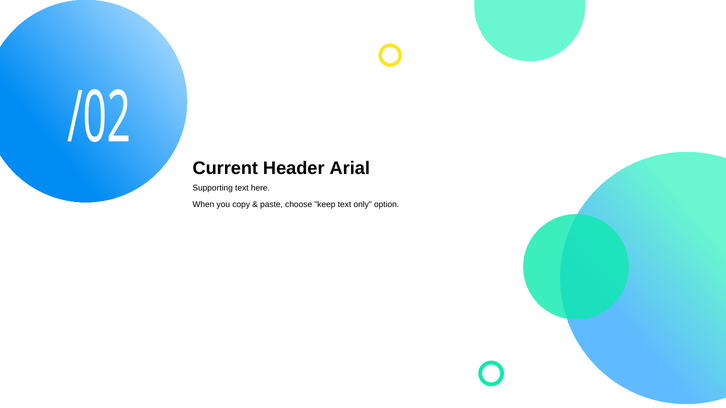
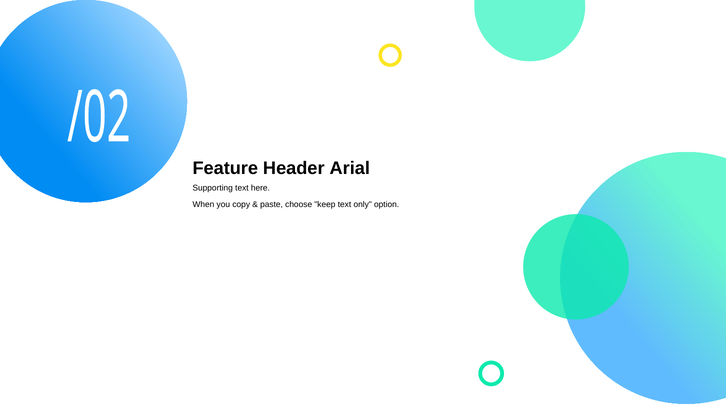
Current: Current -> Feature
